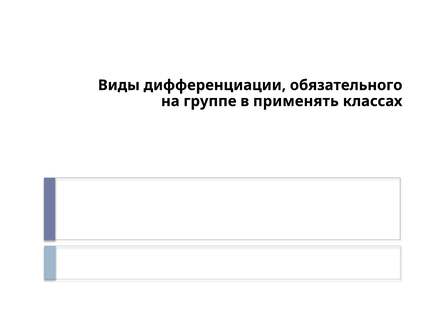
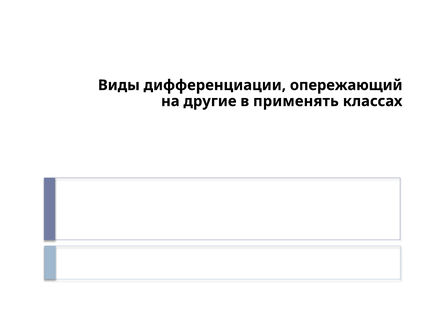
обязательного: обязательного -> опережающий
группе: группе -> другие
